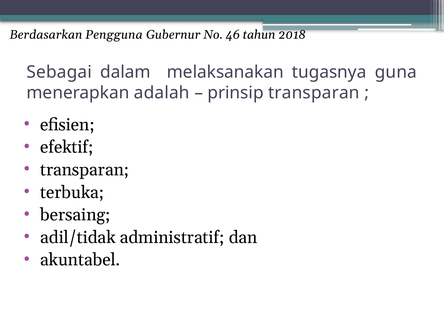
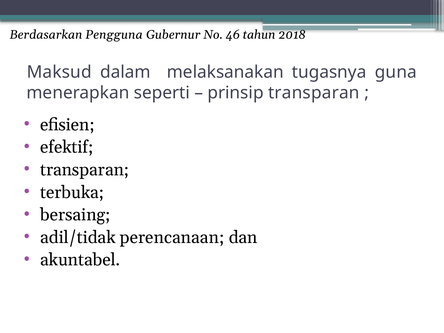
Sebagai: Sebagai -> Maksud
adalah: adalah -> seperti
administratif: administratif -> perencanaan
